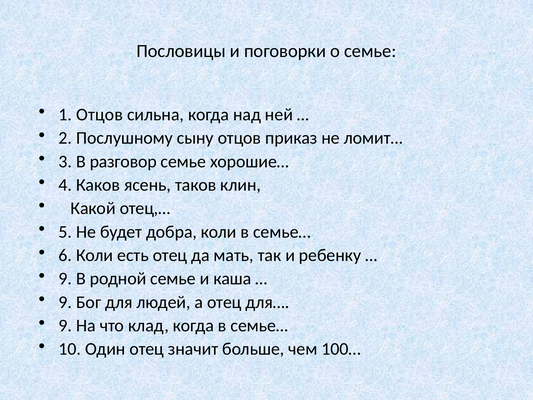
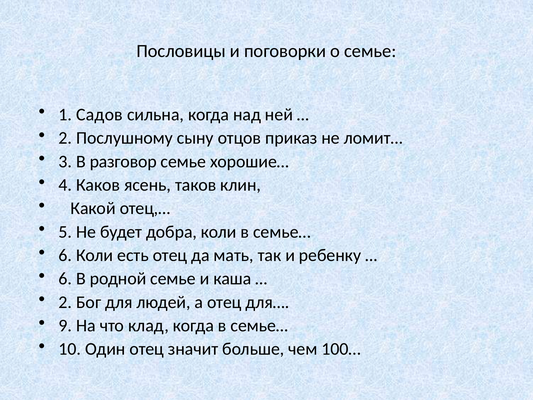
1 Отцов: Отцов -> Садов
9 at (65, 279): 9 -> 6
9 at (65, 302): 9 -> 2
